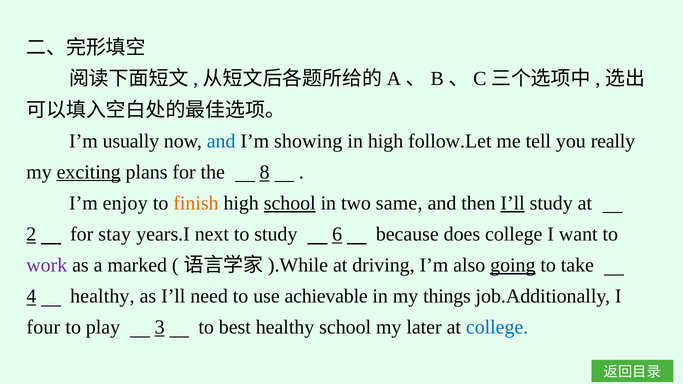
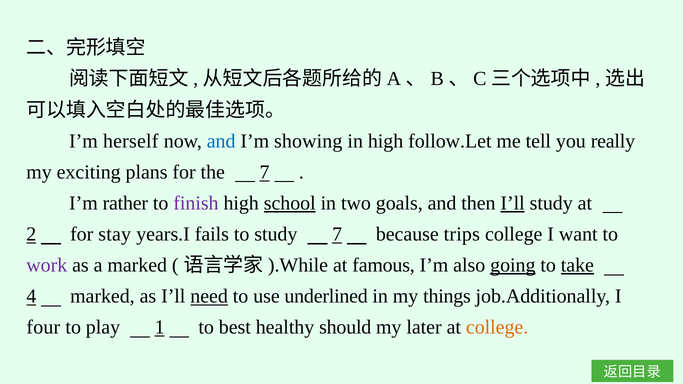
usually: usually -> herself
exciting underline: present -> none
the 8: 8 -> 7
enjoy: enjoy -> rather
finish colour: orange -> purple
same: same -> goals
next: next -> fails
study 6: 6 -> 7
does: does -> trips
driving: driving -> famous
take underline: none -> present
4 healthy: healthy -> marked
need underline: none -> present
achievable: achievable -> underlined
3: 3 -> 1
healthy school: school -> should
college at (497, 328) colour: blue -> orange
